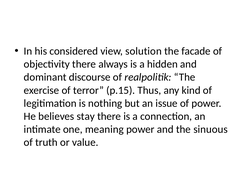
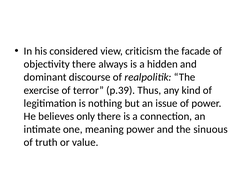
solution: solution -> criticism
p.15: p.15 -> p.39
stay: stay -> only
